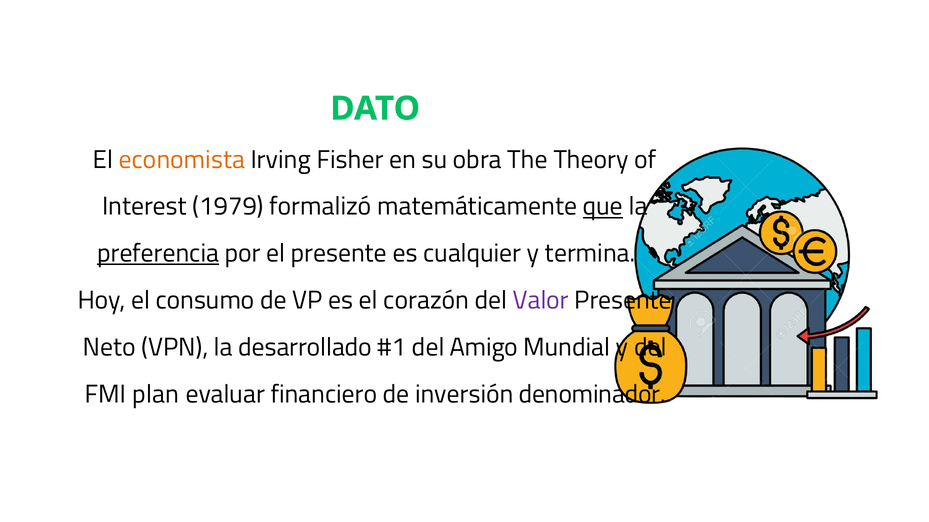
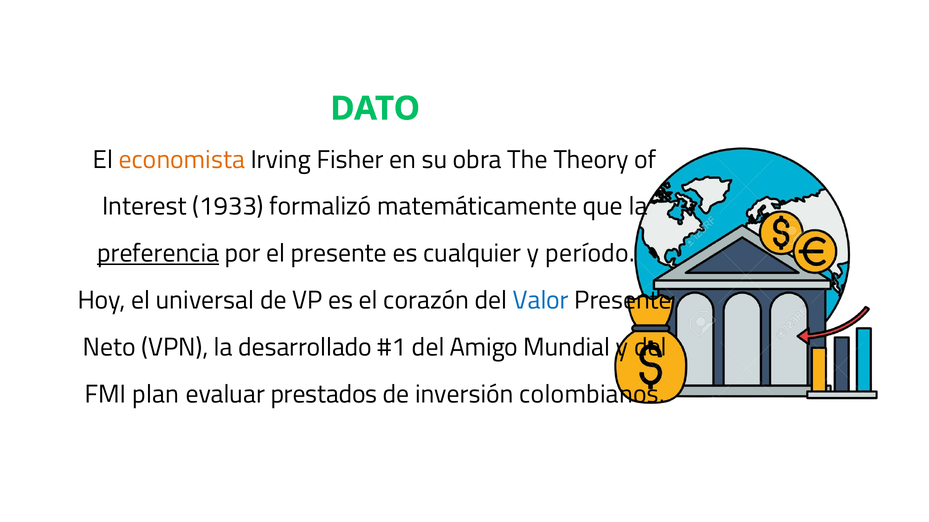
1979: 1979 -> 1933
que underline: present -> none
termina: termina -> período
consumo: consumo -> universal
Valor colour: purple -> blue
financiero: financiero -> prestados
denominador: denominador -> colombianos
